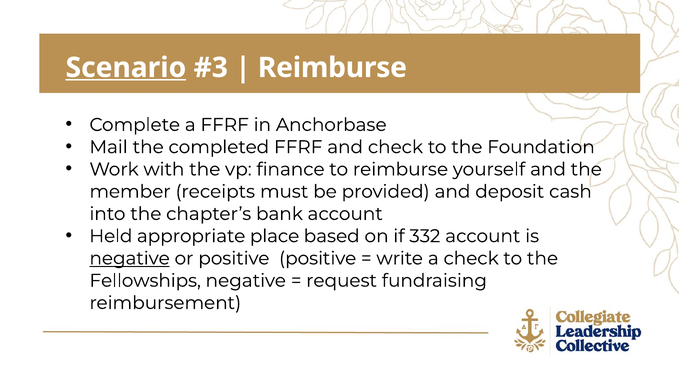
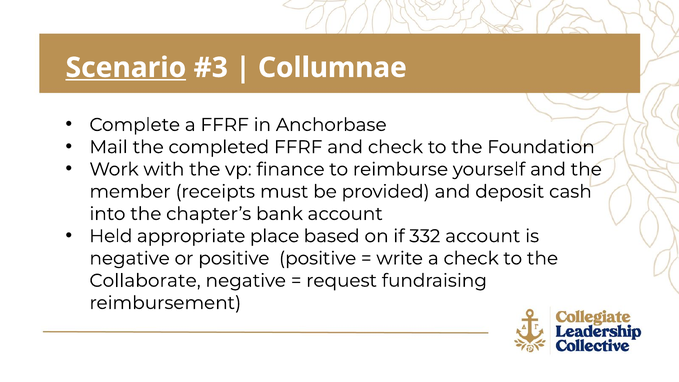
Reimburse at (332, 68): Reimburse -> Collumnae
negative at (130, 258) underline: present -> none
Fellowships: Fellowships -> Collaborate
